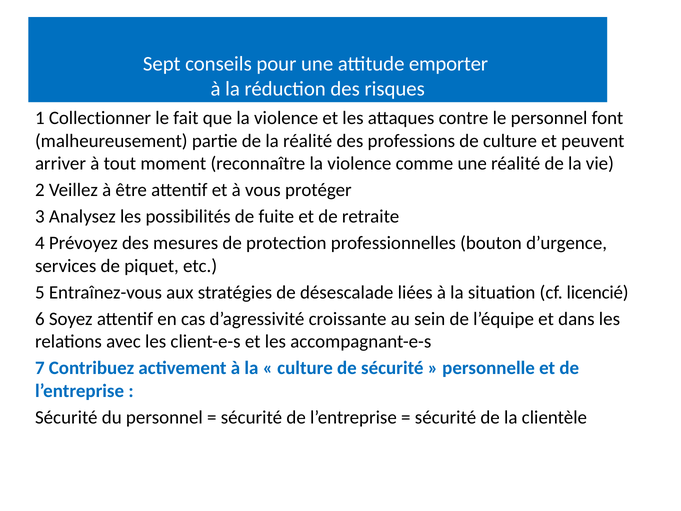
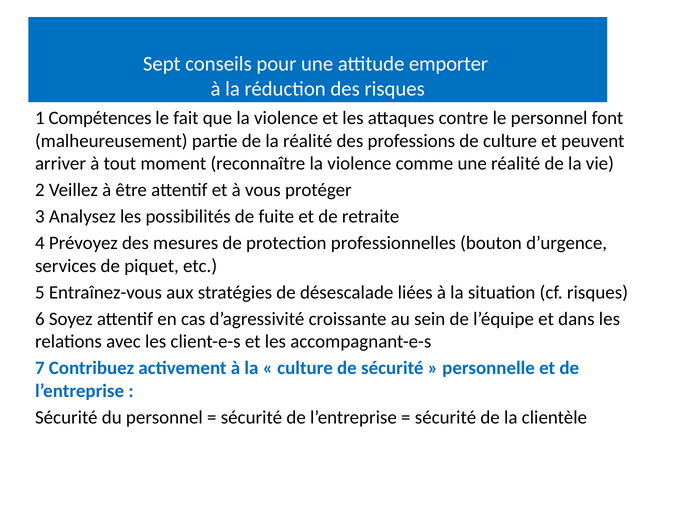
Collectionner: Collectionner -> Compétences
cf licencié: licencié -> risques
